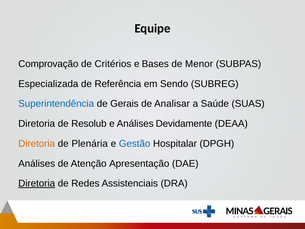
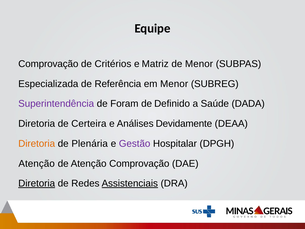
Bases: Bases -> Matriz
em Sendo: Sendo -> Menor
Superintendência colour: blue -> purple
Gerais: Gerais -> Foram
Analisar: Analisar -> Definido
SUAS: SUAS -> DADA
Resolub: Resolub -> Certeira
Gestão colour: blue -> purple
Análises at (37, 163): Análises -> Atenção
Atenção Apresentação: Apresentação -> Comprovação
Assistenciais underline: none -> present
